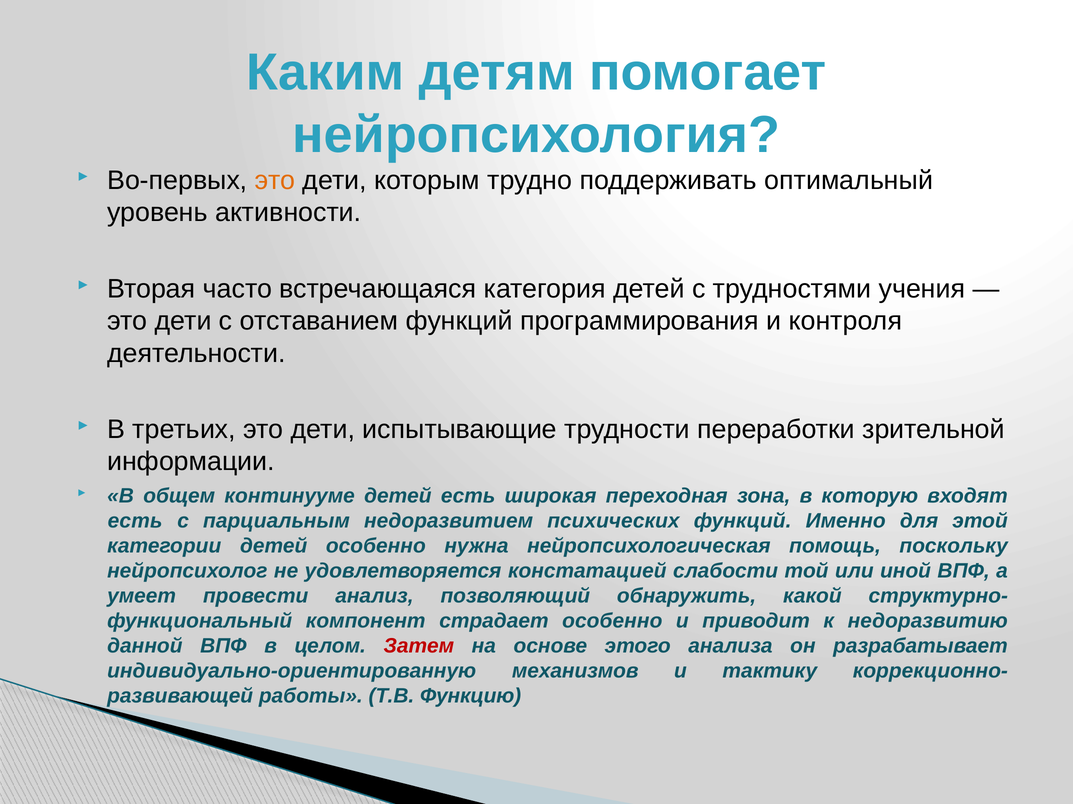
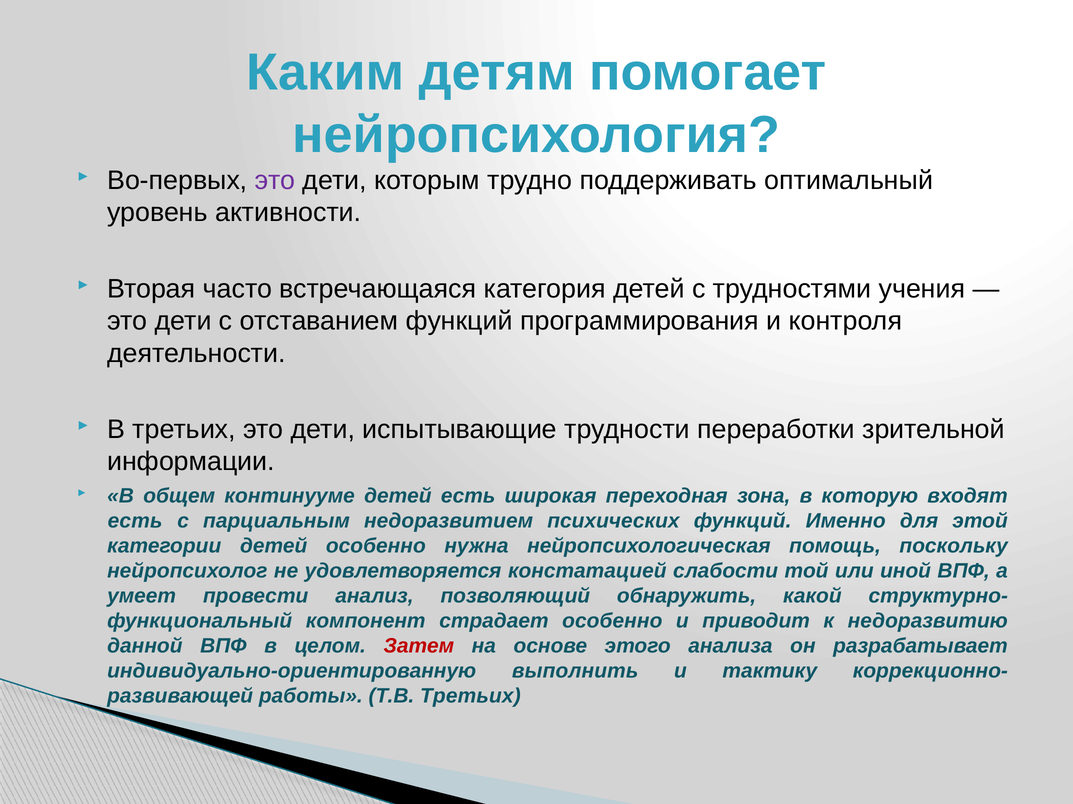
это at (275, 181) colour: orange -> purple
механизмов: механизмов -> выполнить
Т.В Функцию: Функцию -> Третьих
